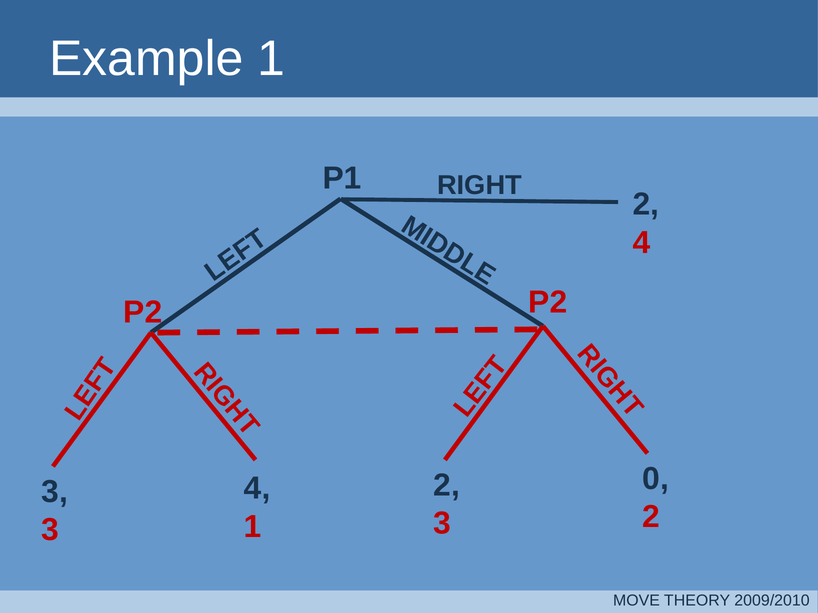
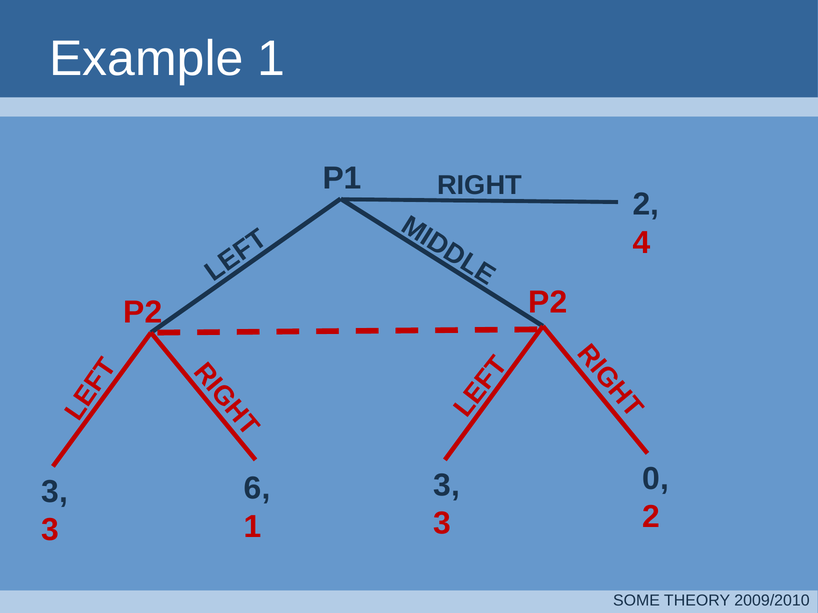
2 at (447, 486): 2 -> 3
4 at (257, 489): 4 -> 6
MOVE: MOVE -> SOME
